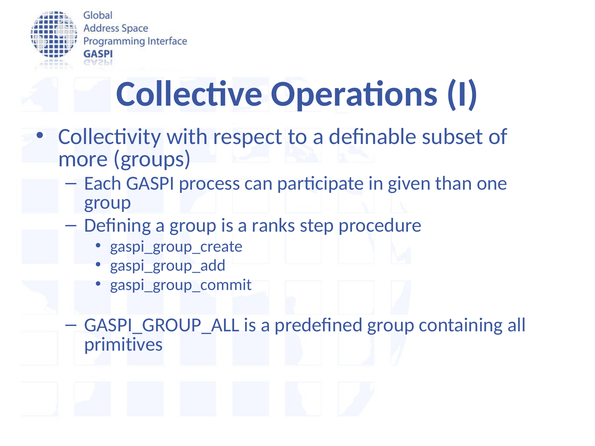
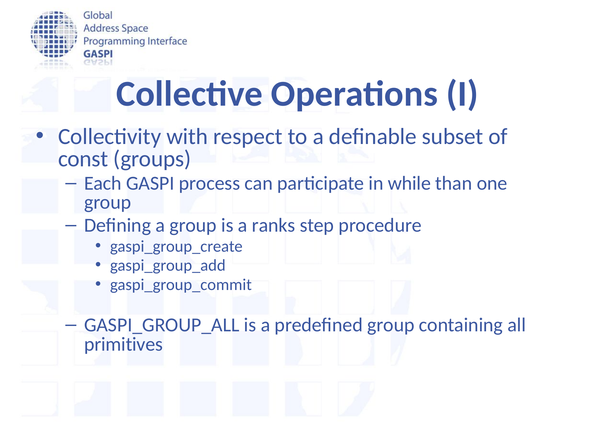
more: more -> const
given: given -> while
